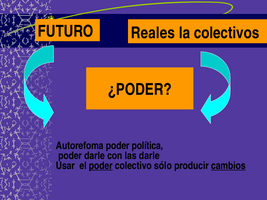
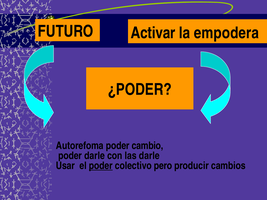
Reales: Reales -> Activar
colectivos: colectivos -> empodera
política: política -> cambio
sólo: sólo -> pero
cambios underline: present -> none
